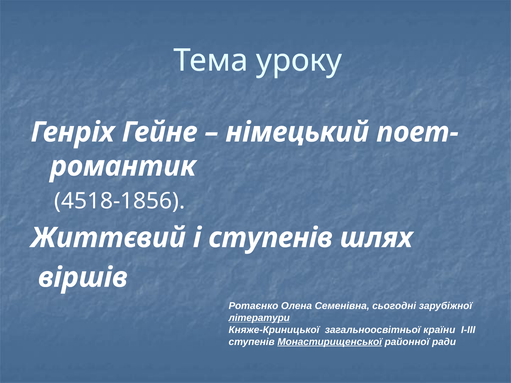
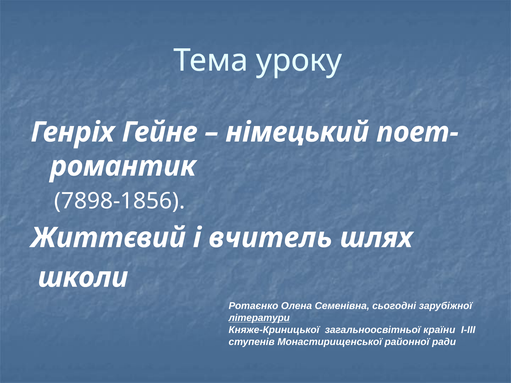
4518-1856: 4518-1856 -> 7898-1856
і ступенів: ступенів -> вчитель
віршів: віршів -> школи
Монастирищенської underline: present -> none
